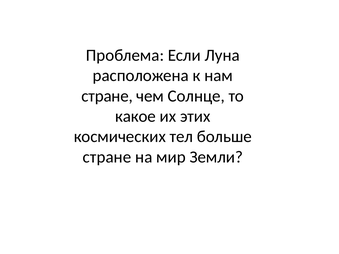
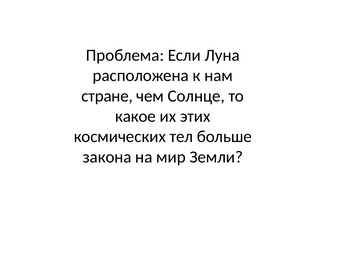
стране at (107, 157): стране -> закона
